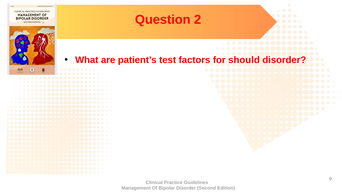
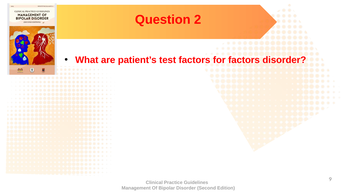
for should: should -> factors
